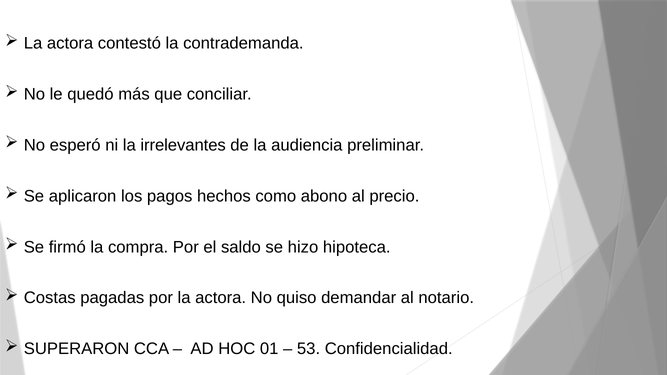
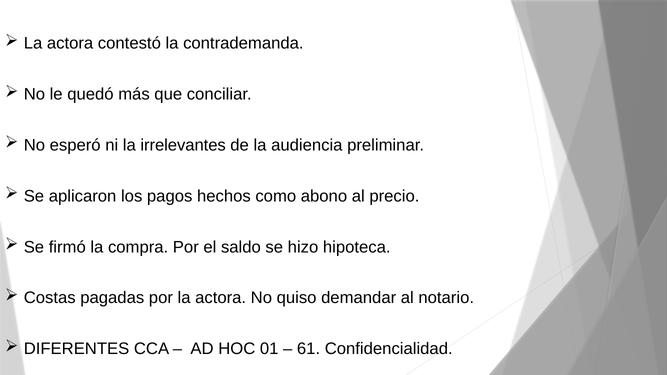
SUPERARON: SUPERARON -> DIFERENTES
53: 53 -> 61
